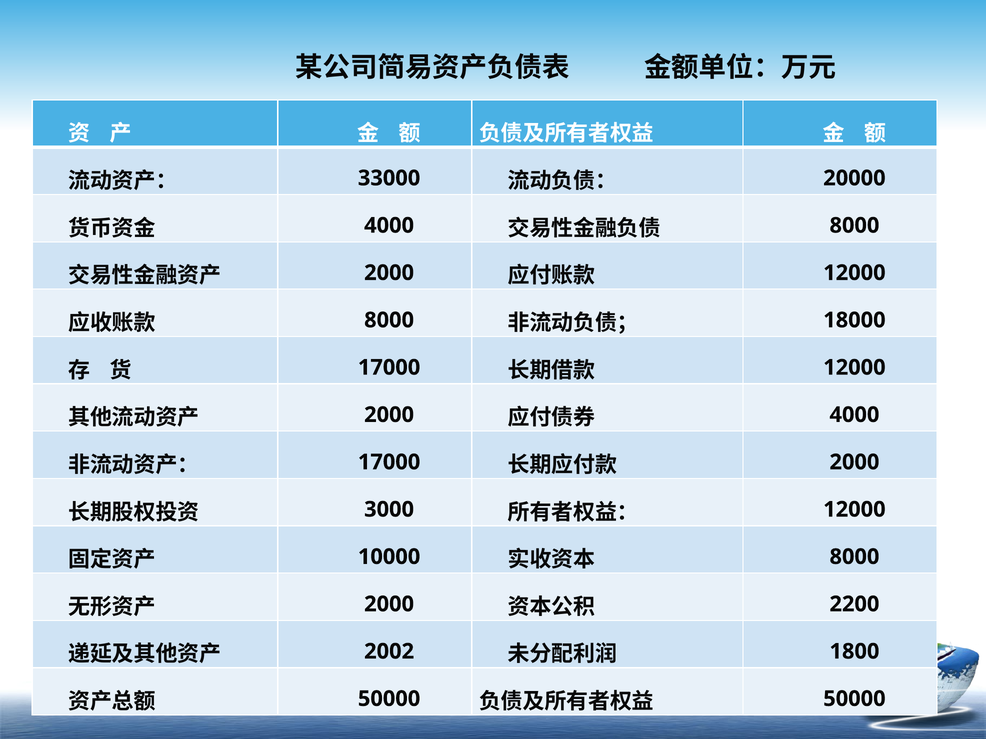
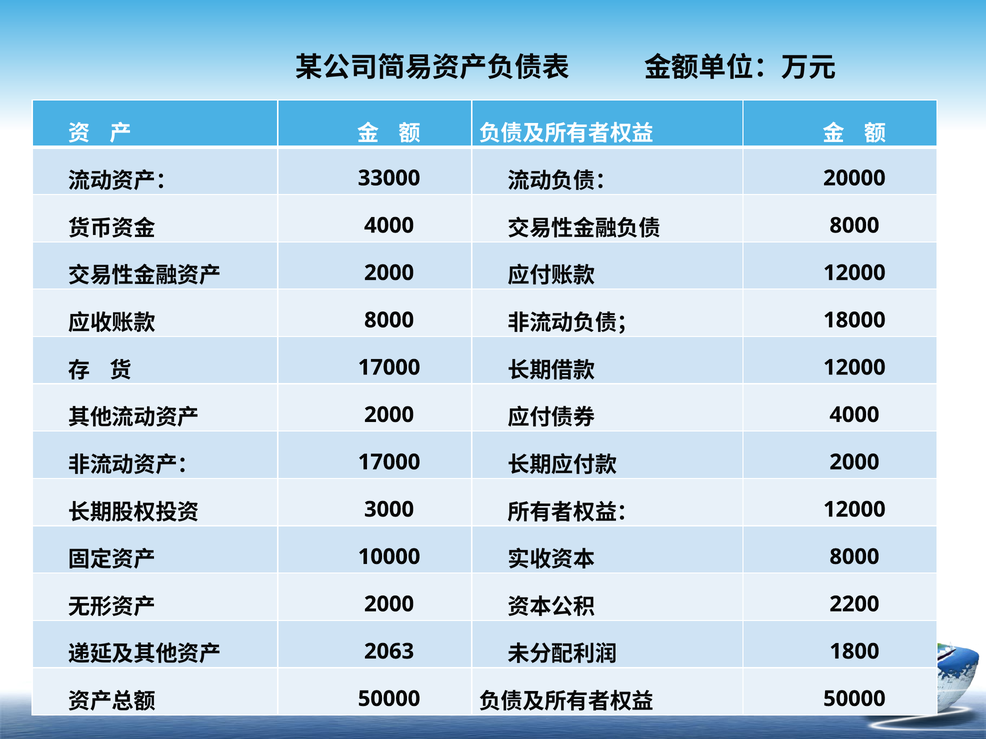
2002: 2002 -> 2063
